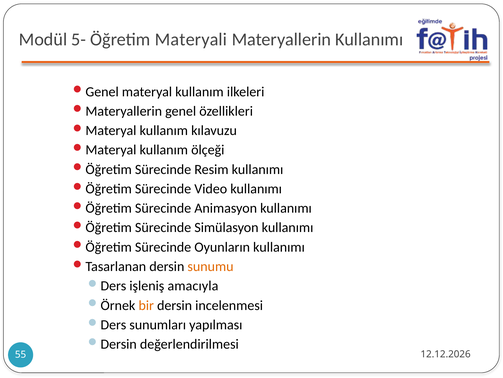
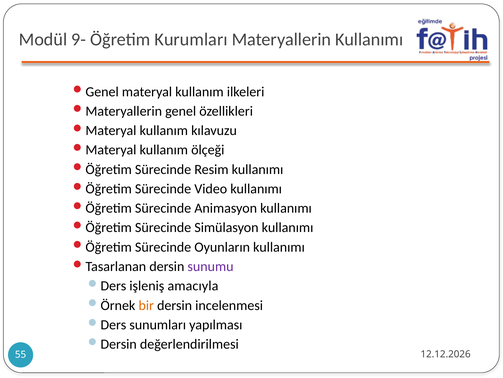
5-: 5- -> 9-
Materyali: Materyali -> Kurumları
sunumu colour: orange -> purple
